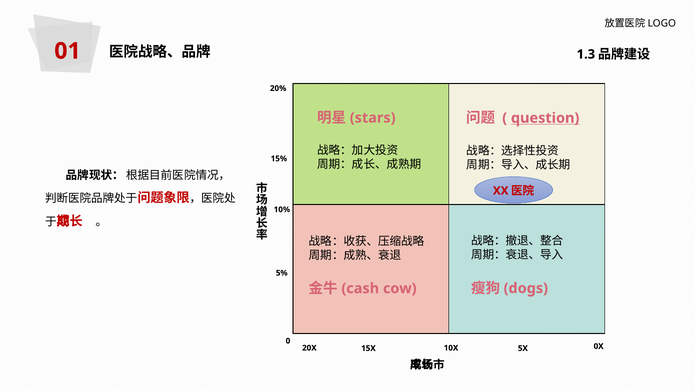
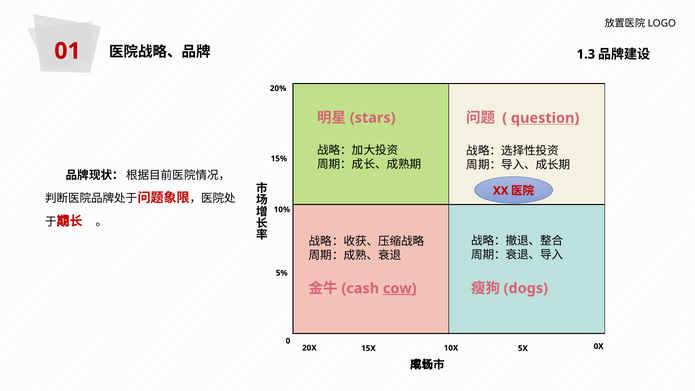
cow underline: none -> present
